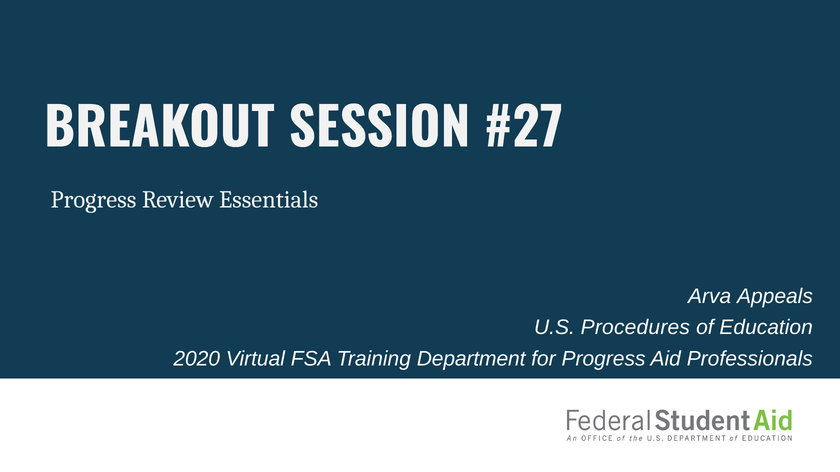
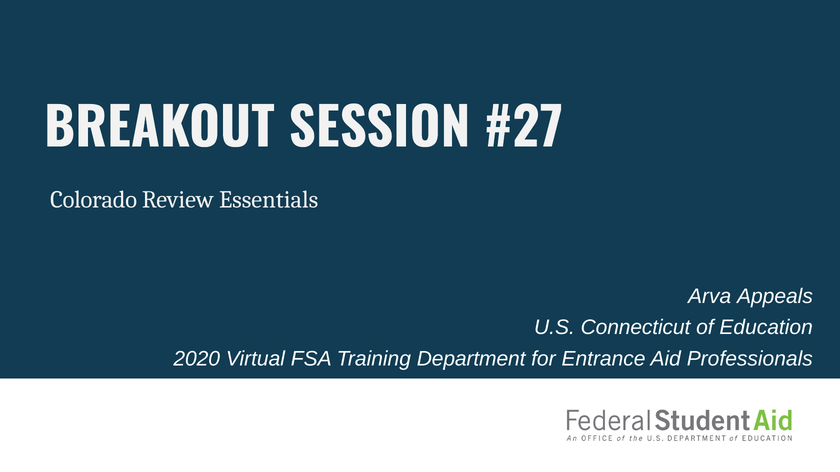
Progress at (93, 200): Progress -> Colorado
Procedures: Procedures -> Connecticut
for Progress: Progress -> Entrance
